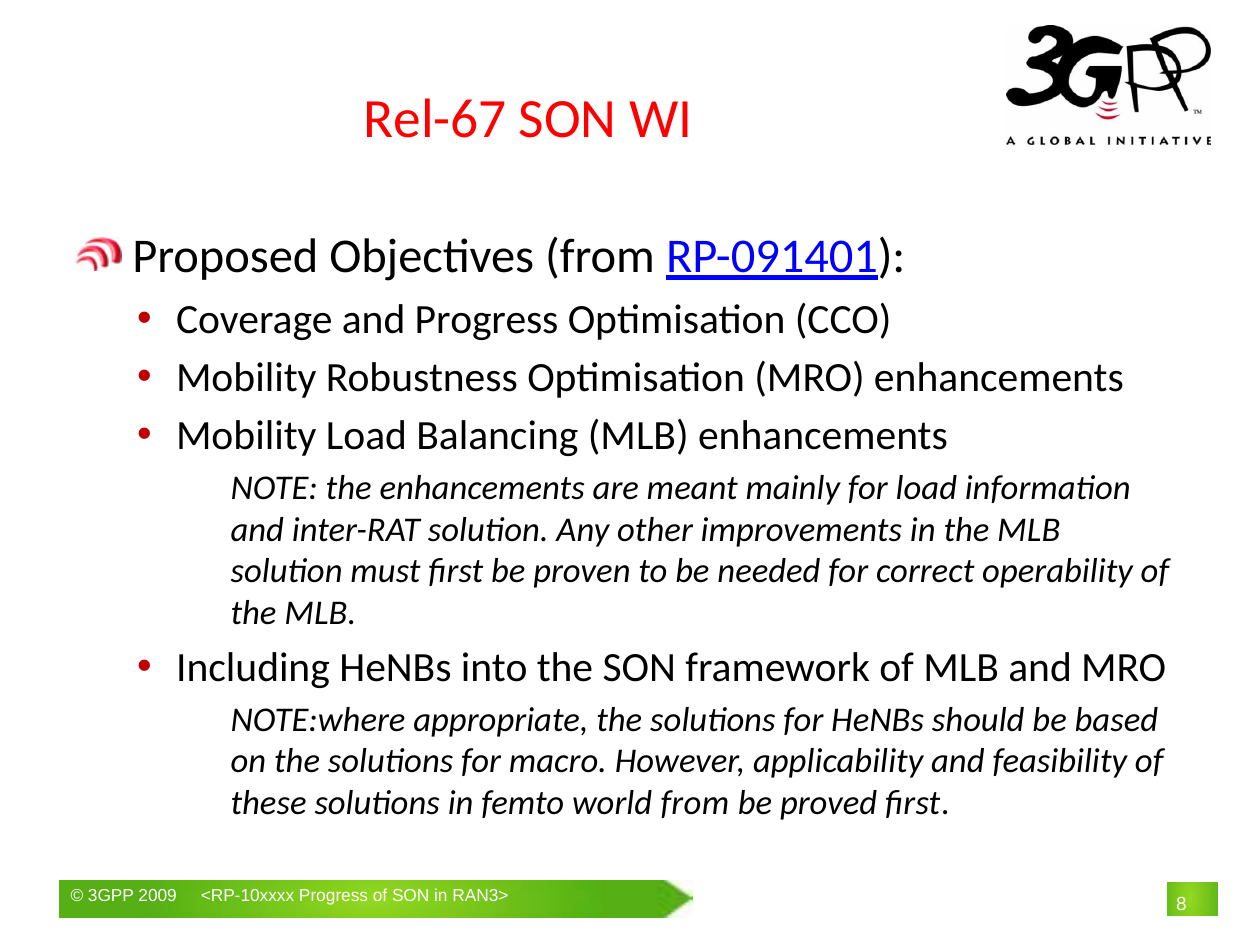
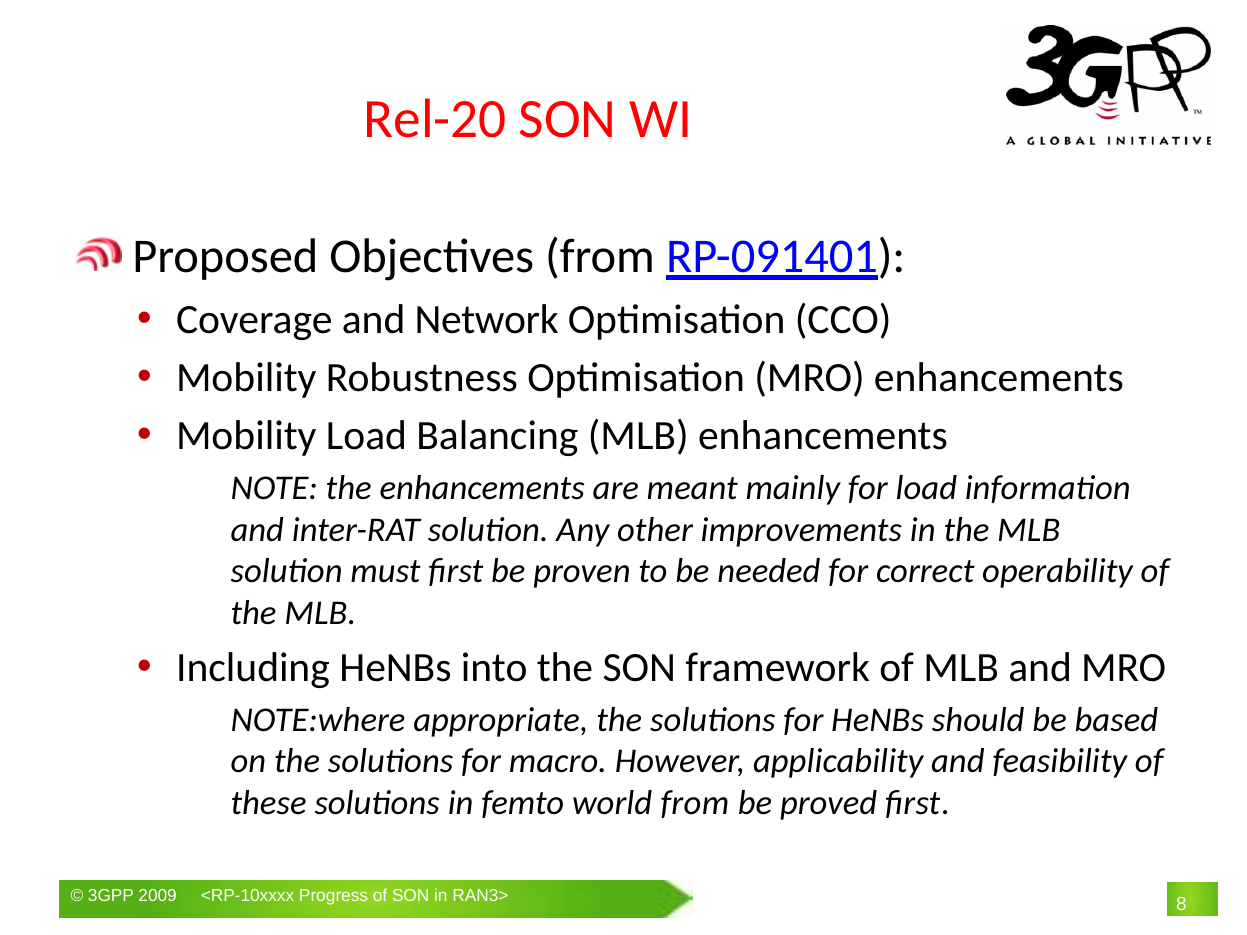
Rel-67: Rel-67 -> Rel-20
and Progress: Progress -> Network
